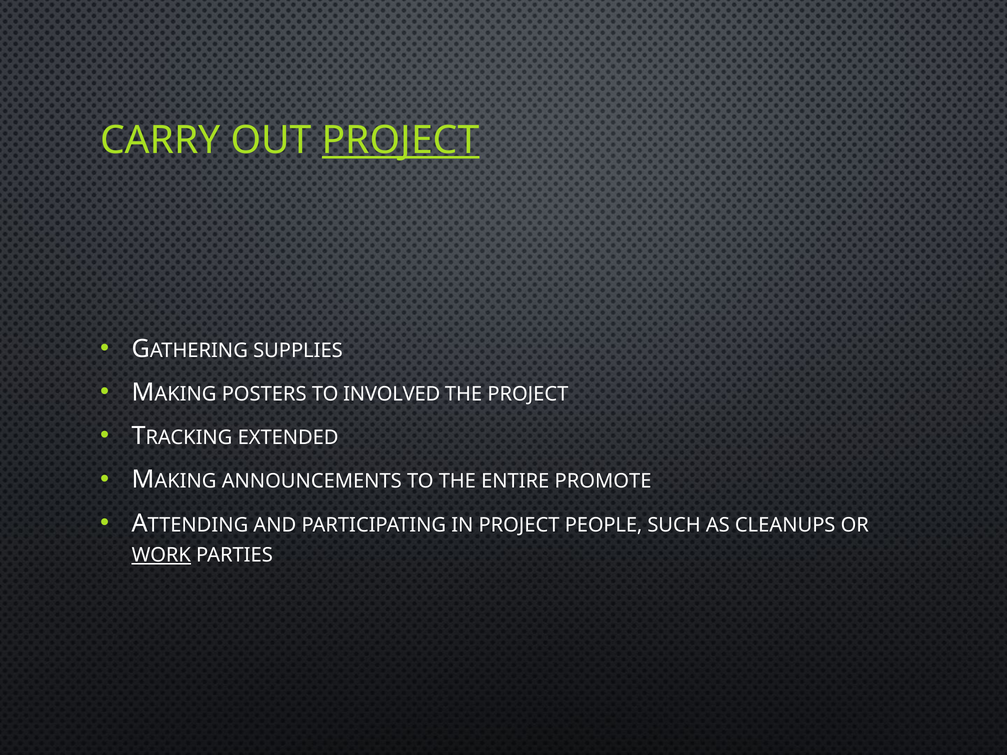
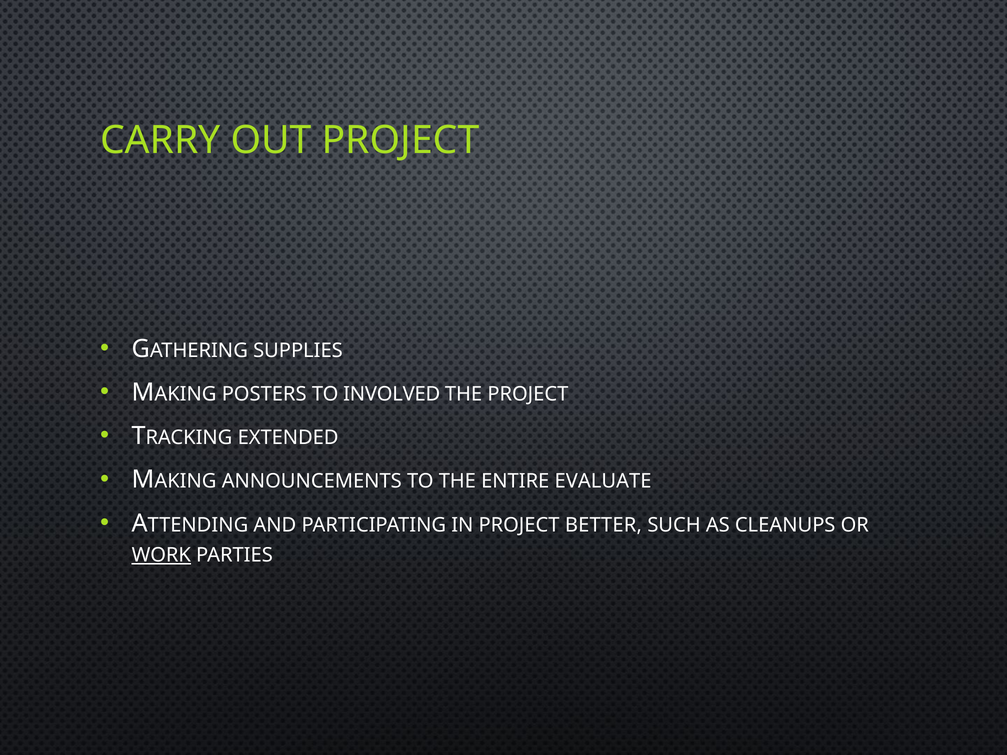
PROJECT at (401, 141) underline: present -> none
PROMOTE: PROMOTE -> EVALUATE
PEOPLE: PEOPLE -> BETTER
